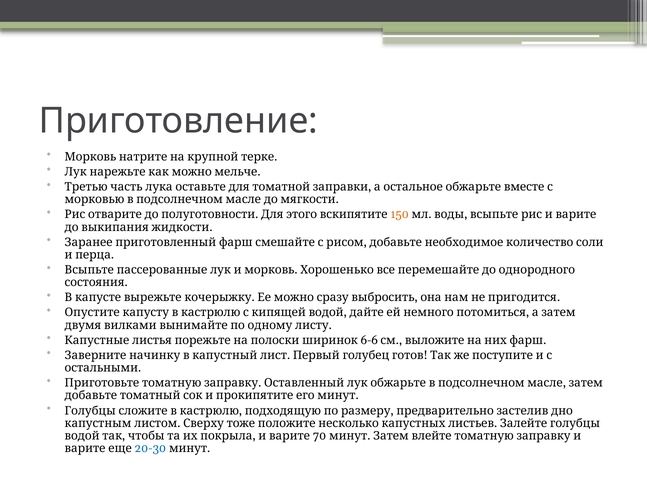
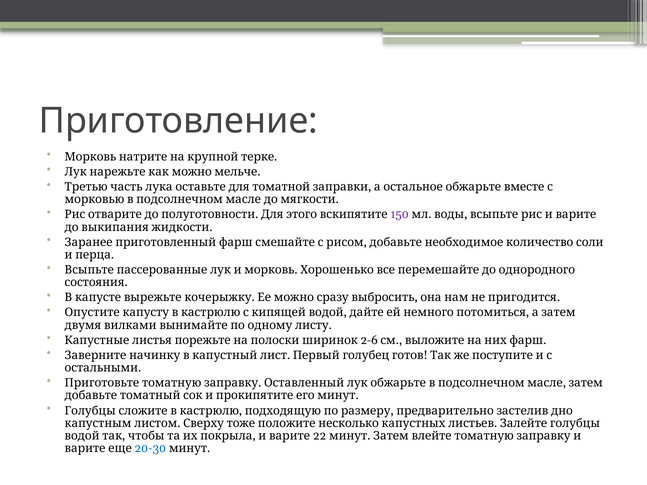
150 colour: orange -> purple
6-6: 6-6 -> 2-6
70: 70 -> 22
